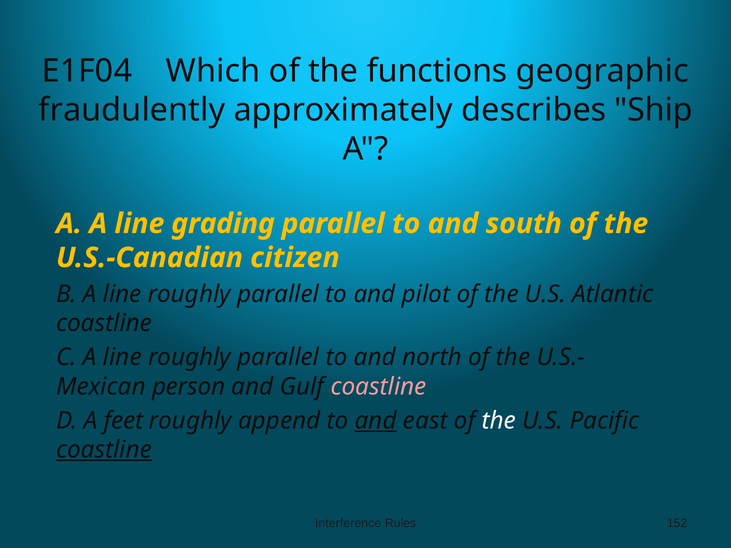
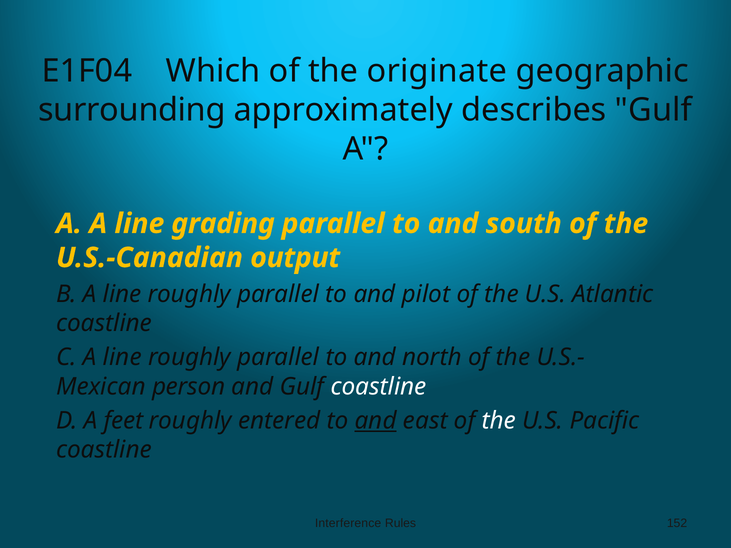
functions: functions -> originate
fraudulently: fraudulently -> surrounding
describes Ship: Ship -> Gulf
citizen: citizen -> output
coastline at (379, 387) colour: pink -> white
append: append -> entered
coastline at (104, 450) underline: present -> none
